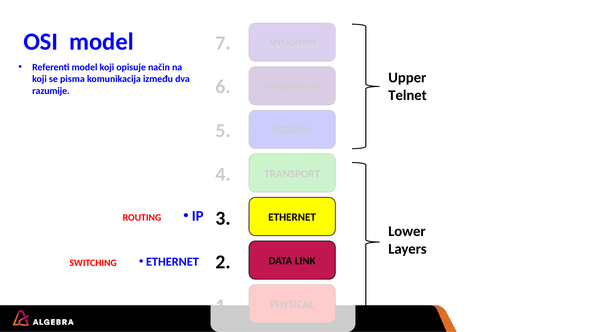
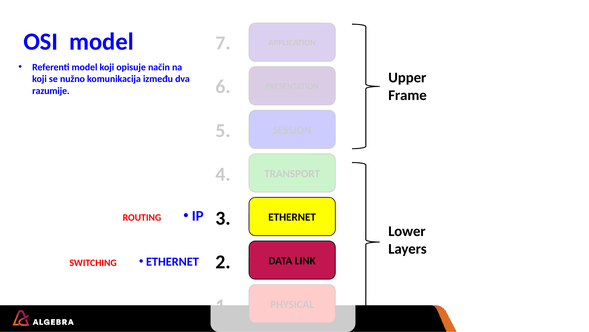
pisma: pisma -> nužno
Telnet: Telnet -> Frame
